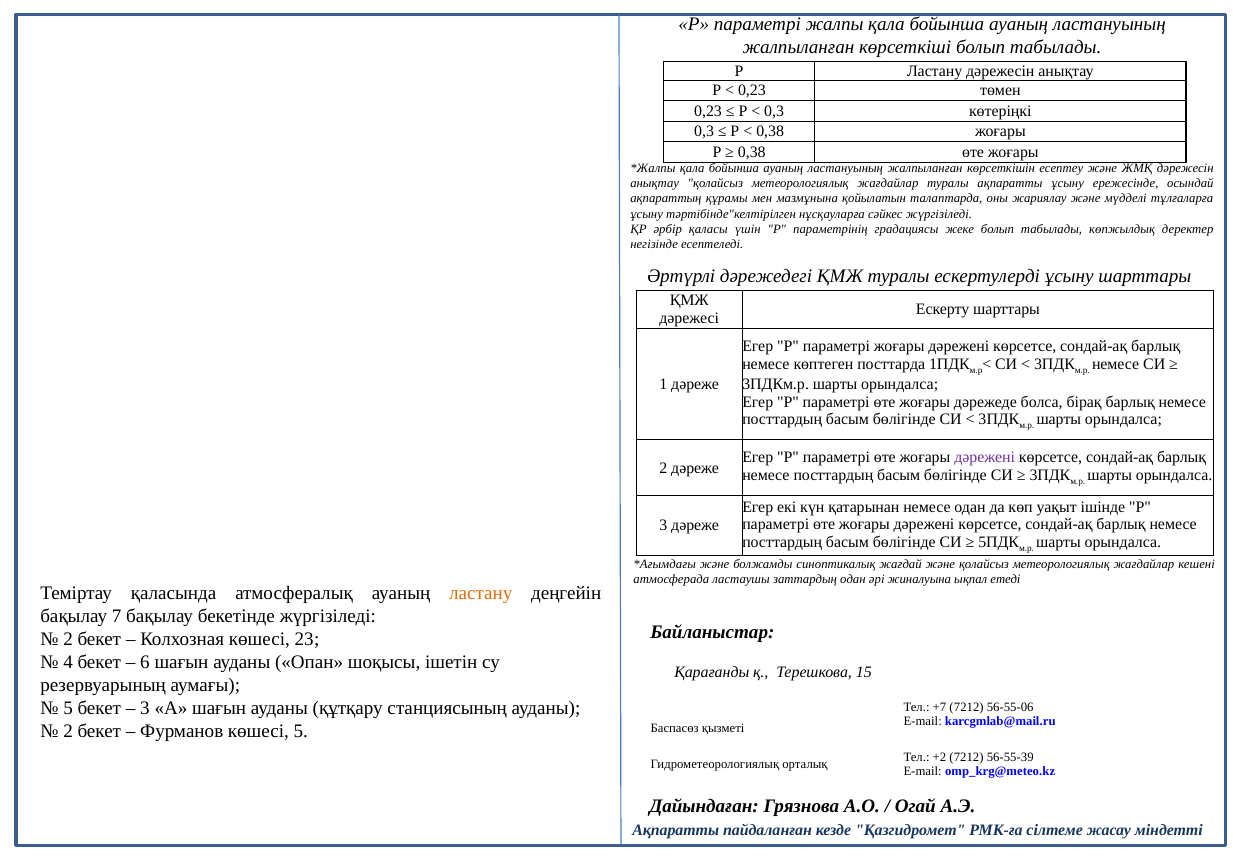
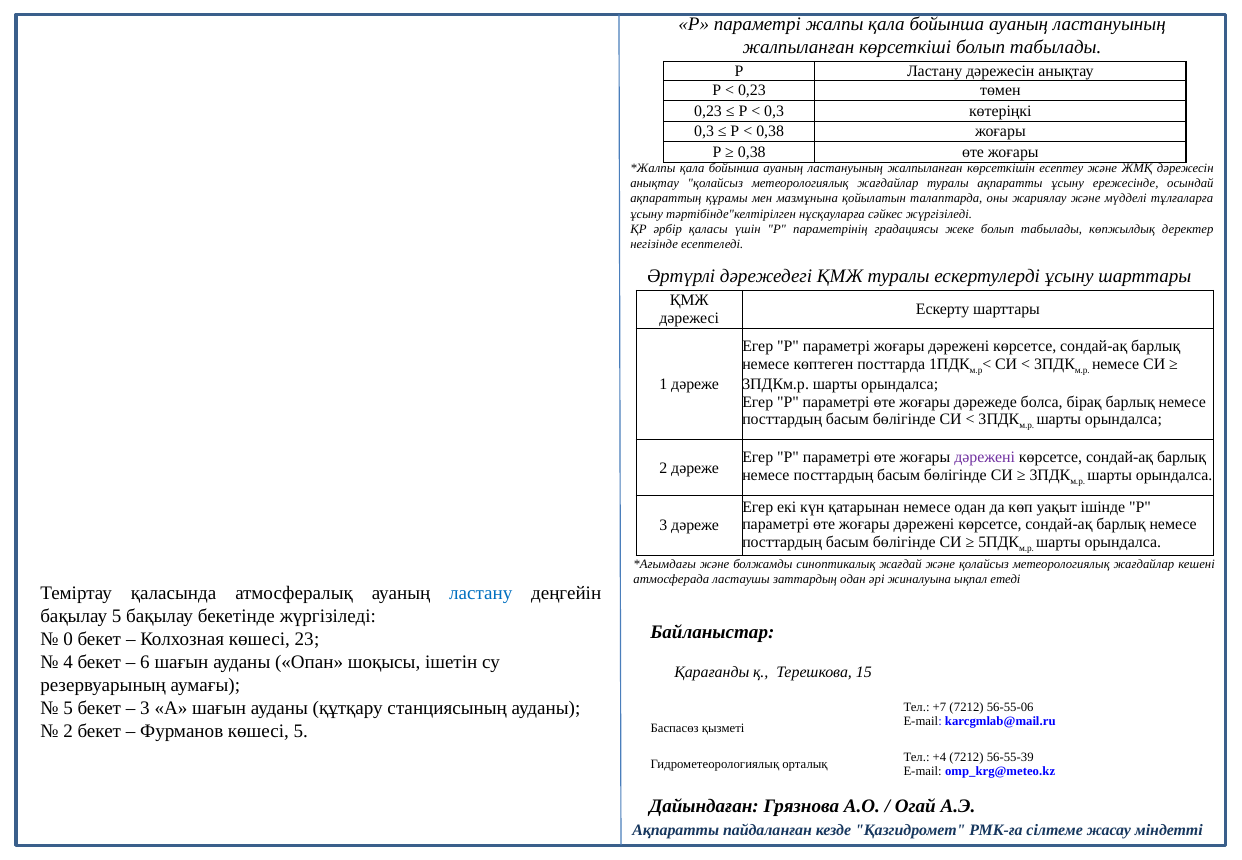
ластану at (481, 594) colour: orange -> blue
бақылау 7: 7 -> 5
2 at (68, 639): 2 -> 0
+2: +2 -> +4
